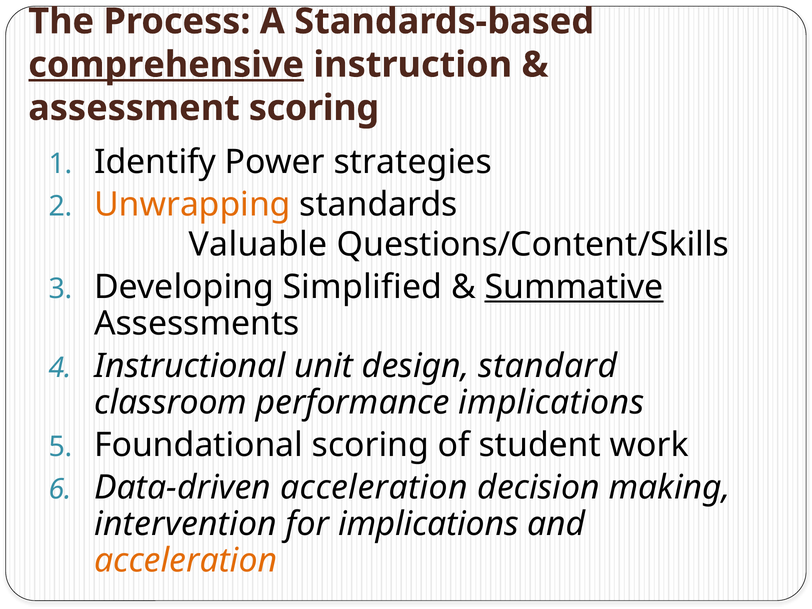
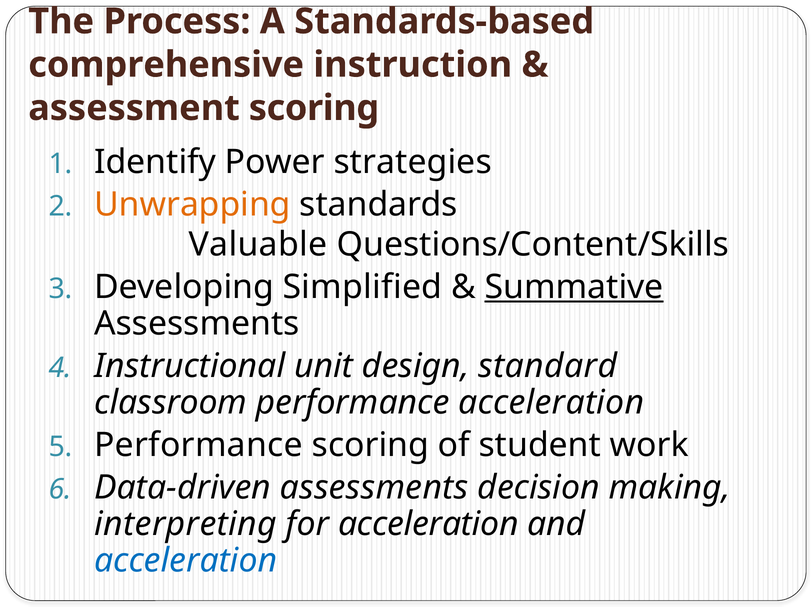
comprehensive underline: present -> none
performance implications: implications -> acceleration
Foundational at (199, 445): Foundational -> Performance
Data-driven acceleration: acceleration -> assessments
intervention: intervention -> interpreting
for implications: implications -> acceleration
acceleration at (186, 561) colour: orange -> blue
